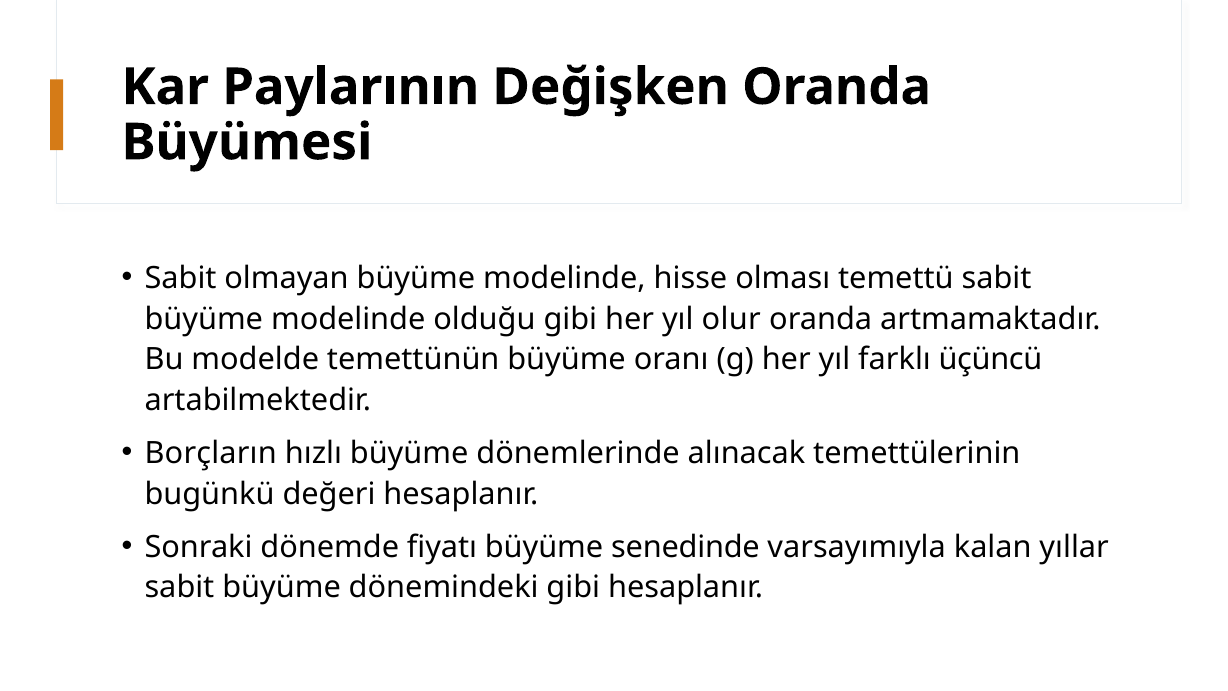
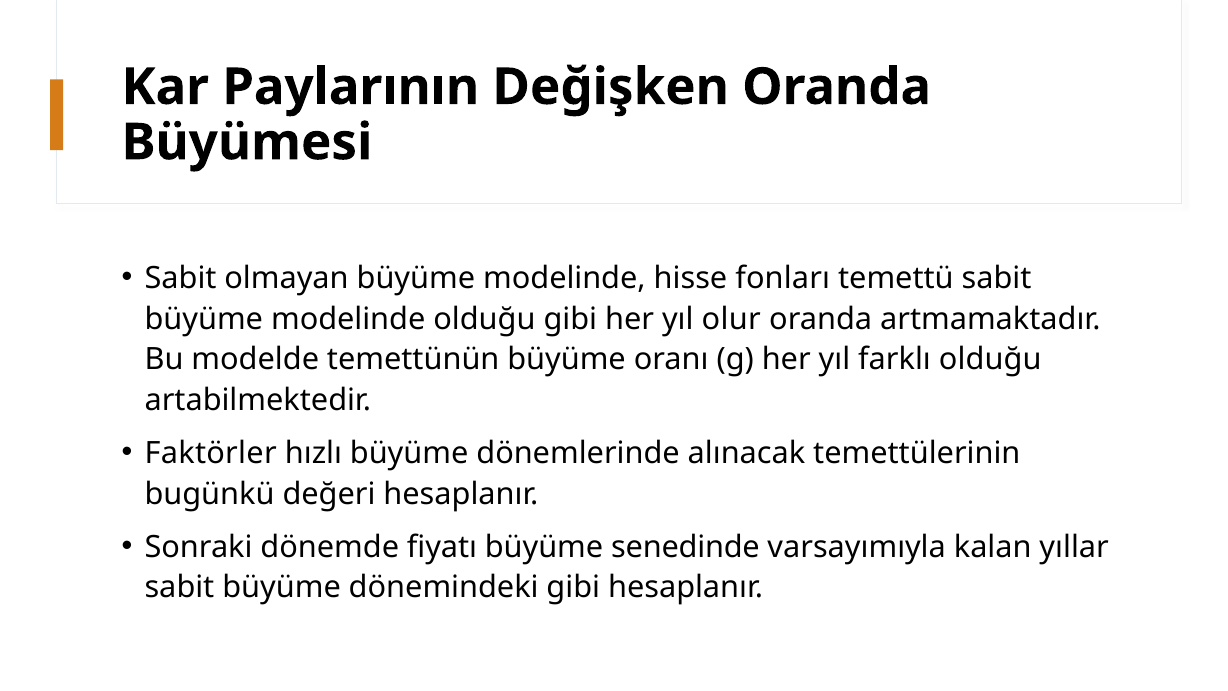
olması: olması -> fonları
farklı üçüncü: üçüncü -> olduğu
Borçların: Borçların -> Faktörler
